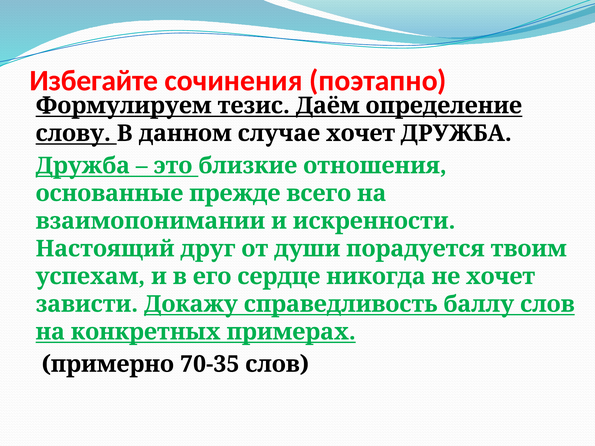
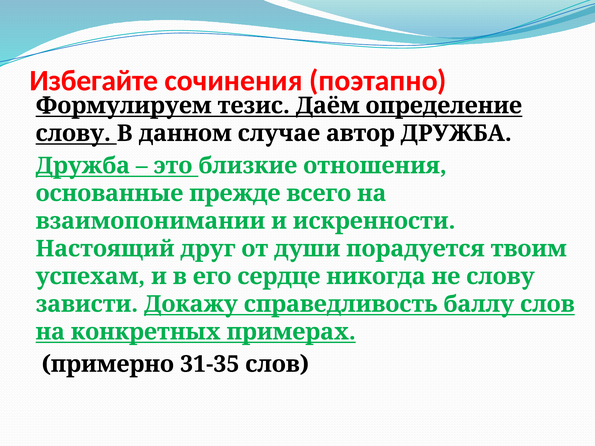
случае хочет: хочет -> автор
не хочет: хочет -> слову
70-35: 70-35 -> 31-35
